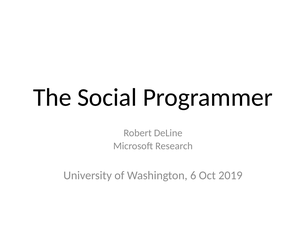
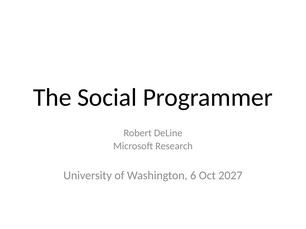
2019: 2019 -> 2027
